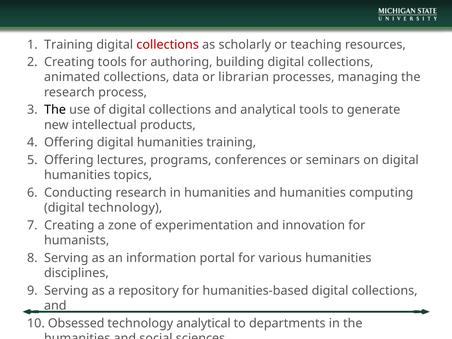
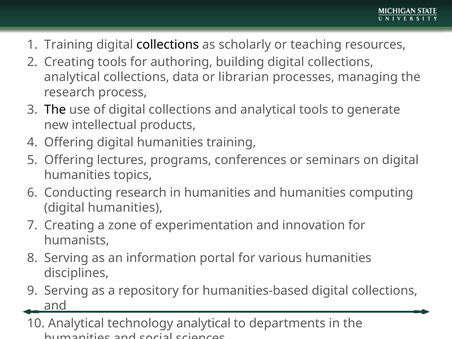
collections at (168, 45) colour: red -> black
animated at (72, 77): animated -> analytical
technology at (125, 208): technology -> humanities
10 Obsessed: Obsessed -> Analytical
